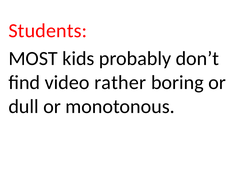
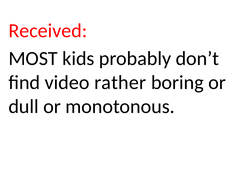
Students: Students -> Received
